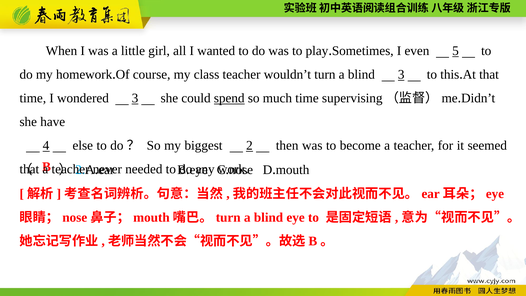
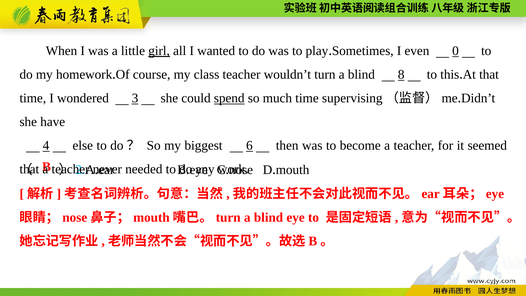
girl underline: none -> present
5: 5 -> 0
blind 3: 3 -> 8
2: 2 -> 6
